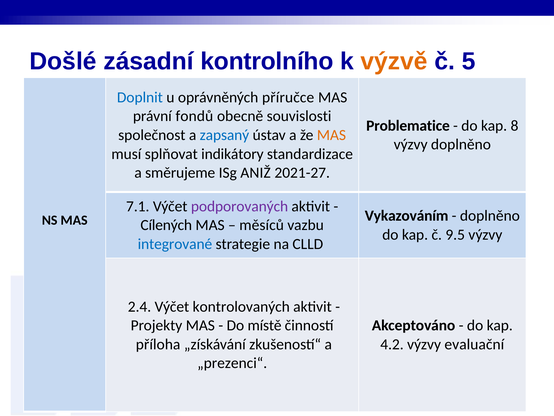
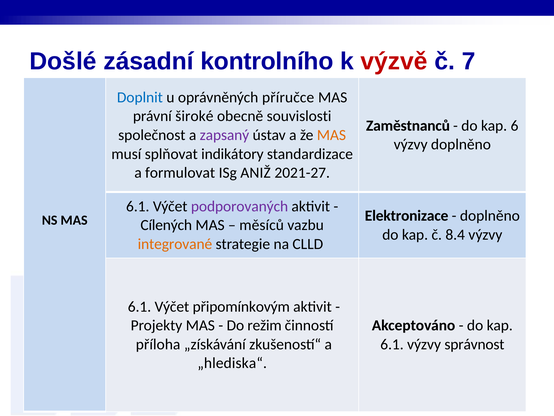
výzvě colour: orange -> red
5: 5 -> 7
fondů: fondů -> široké
Problematice: Problematice -> Zaměstnanců
8: 8 -> 6
zapsaný colour: blue -> purple
směrujeme: směrujeme -> formulovat
7.1 at (138, 206): 7.1 -> 6.1
Vykazováním: Vykazováním -> Elektronizace
9.5: 9.5 -> 8.4
integrované colour: blue -> orange
2.4 at (139, 306): 2.4 -> 6.1
kontrolovaných: kontrolovaných -> připomínkovým
místě: místě -> režim
4.2 at (392, 344): 4.2 -> 6.1
evaluační: evaluační -> správnost
„prezenci“: „prezenci“ -> „hlediska“
